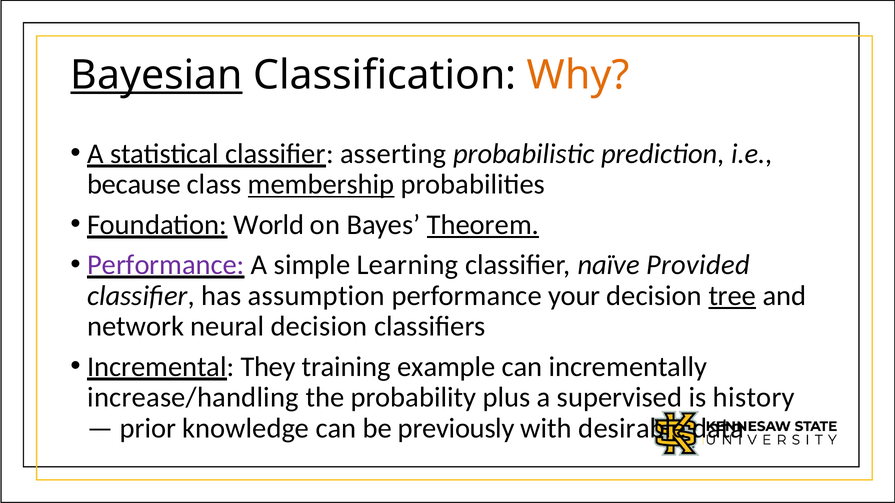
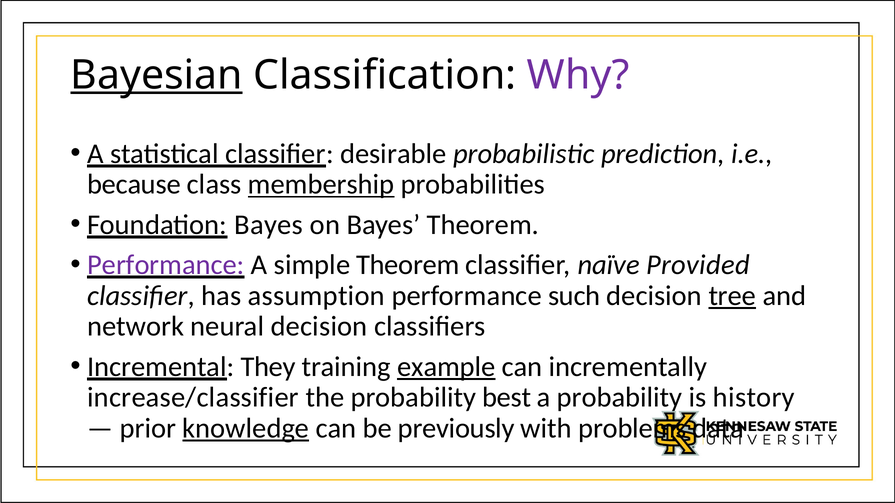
Why colour: orange -> purple
asserting: asserting -> desirable
Foundation World: World -> Bayes
Theorem at (483, 225) underline: present -> none
simple Learning: Learning -> Theorem
your: your -> such
example underline: none -> present
increase/handling: increase/handling -> increase/classifier
plus: plus -> best
a supervised: supervised -> probability
knowledge underline: none -> present
desirable: desirable -> problems
